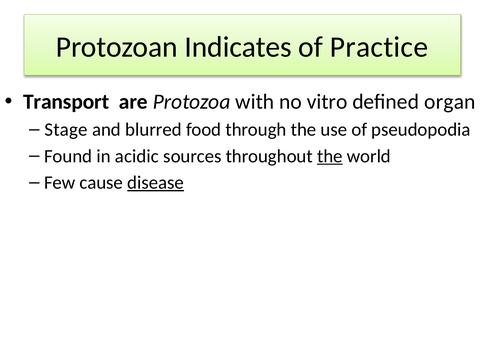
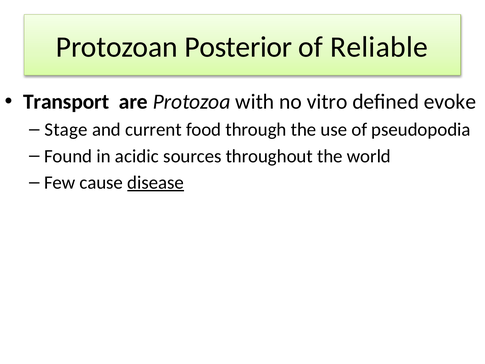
Indicates: Indicates -> Posterior
Practice: Practice -> Reliable
organ: organ -> evoke
blurred: blurred -> current
the at (330, 156) underline: present -> none
